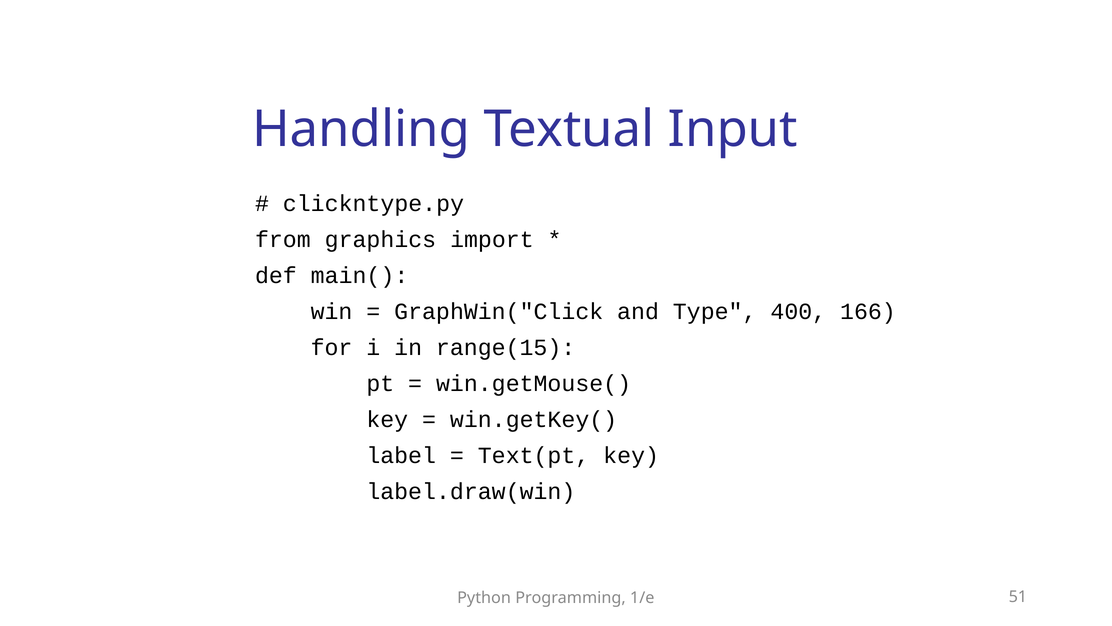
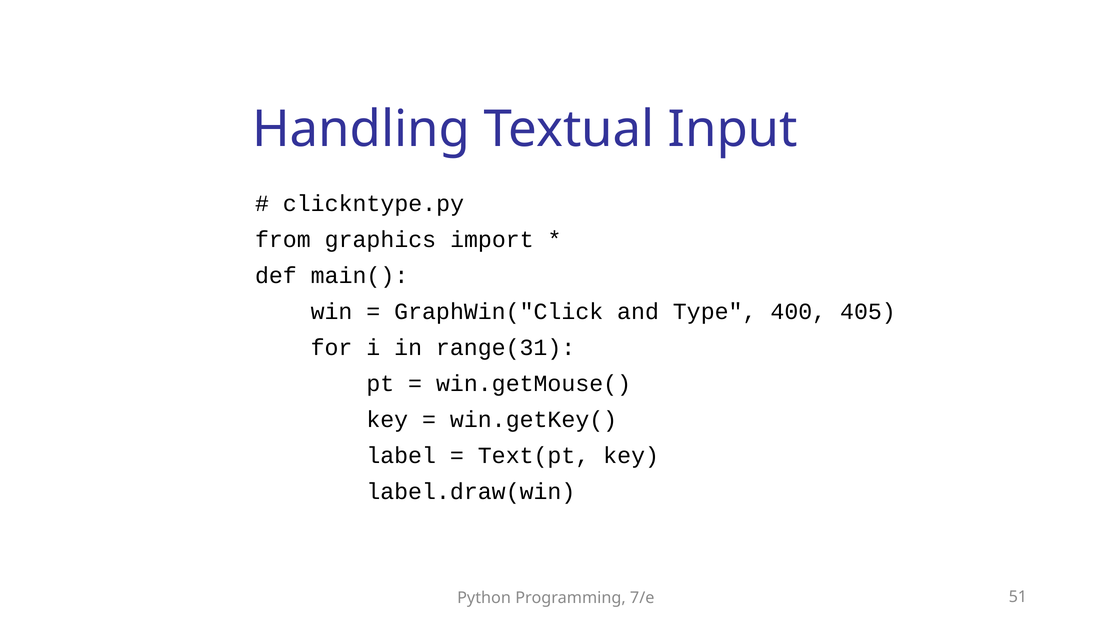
166: 166 -> 405
range(15: range(15 -> range(31
1/e: 1/e -> 7/e
